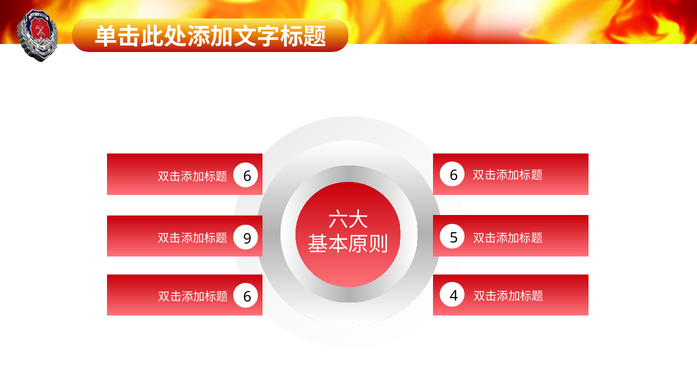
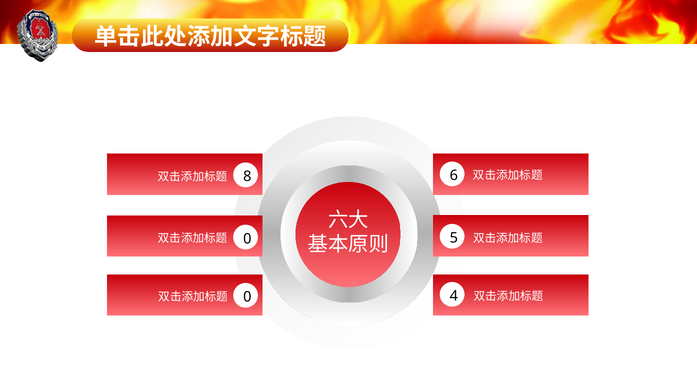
6 at (247, 177): 6 -> 8
9 at (247, 239): 9 -> 0
6 at (247, 297): 6 -> 0
